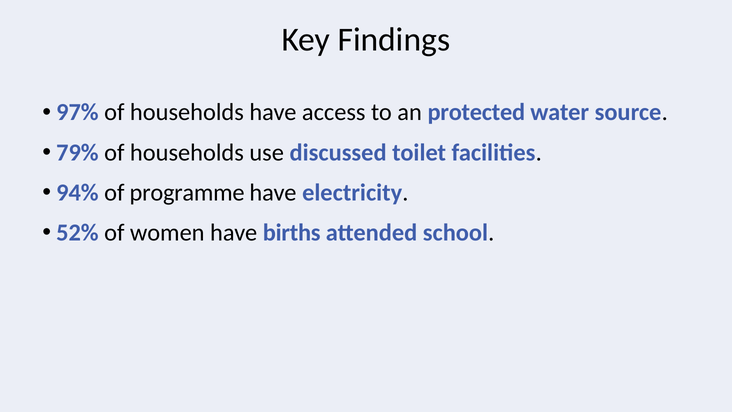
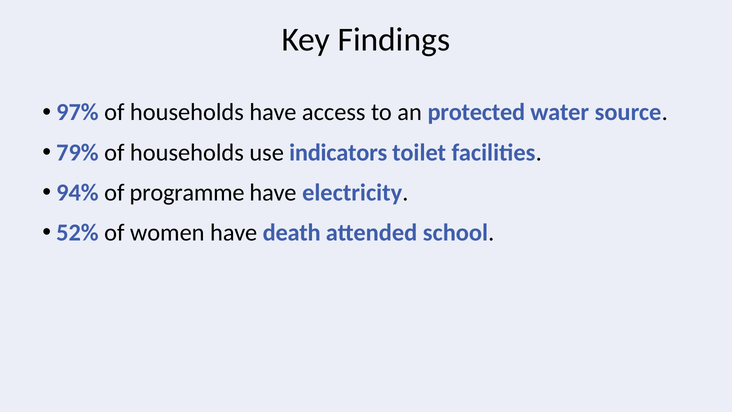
discussed: discussed -> indicators
births: births -> death
